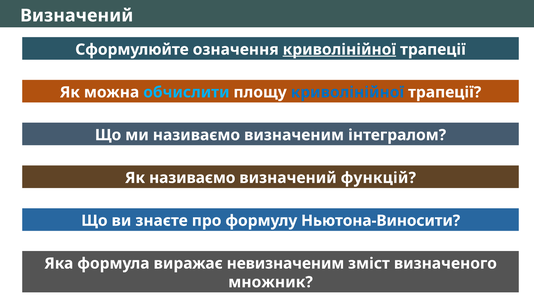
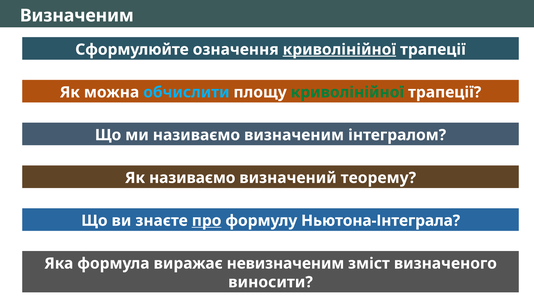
Визначений at (77, 16): Визначений -> Визначеним
криволінійної at (347, 92) colour: blue -> green
функцій: функцій -> теорему
про underline: none -> present
Ньютона-Виносити: Ньютона-Виносити -> Ньютона-Інтеграла
множник: множник -> виносити
